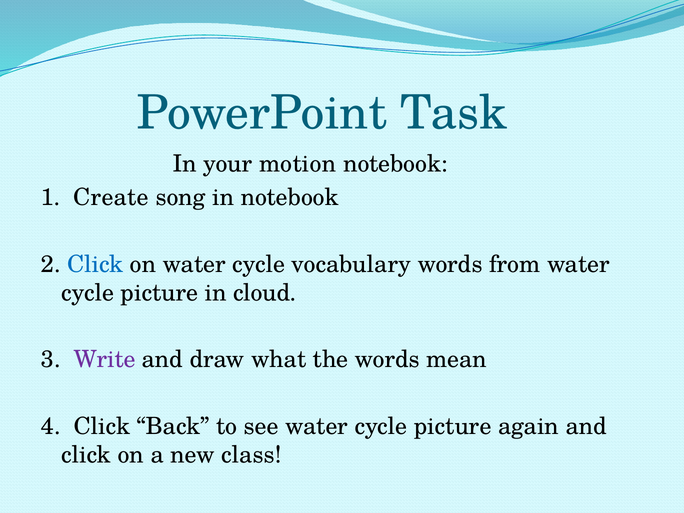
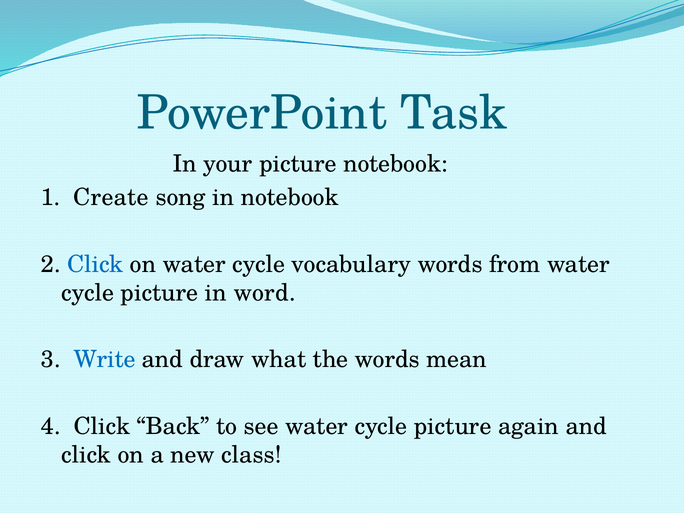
your motion: motion -> picture
cloud: cloud -> word
Write colour: purple -> blue
